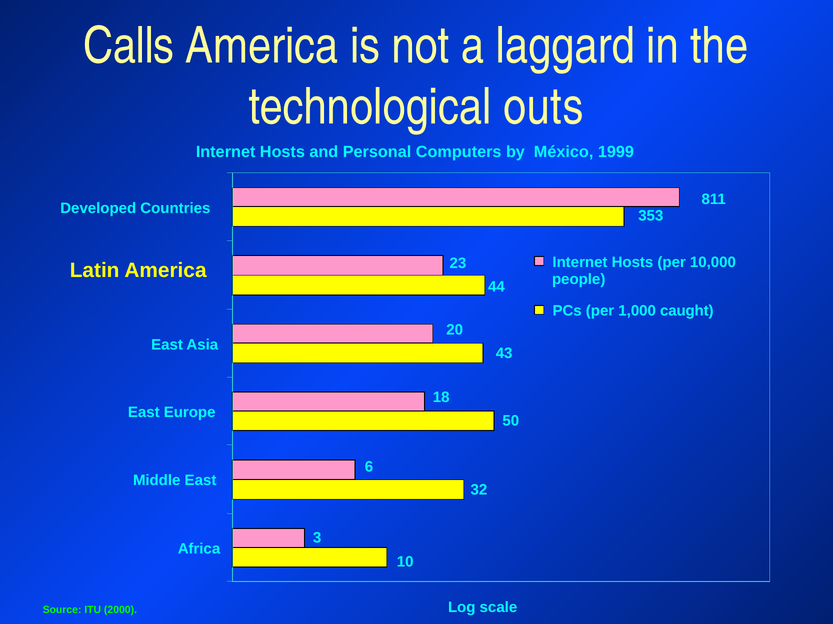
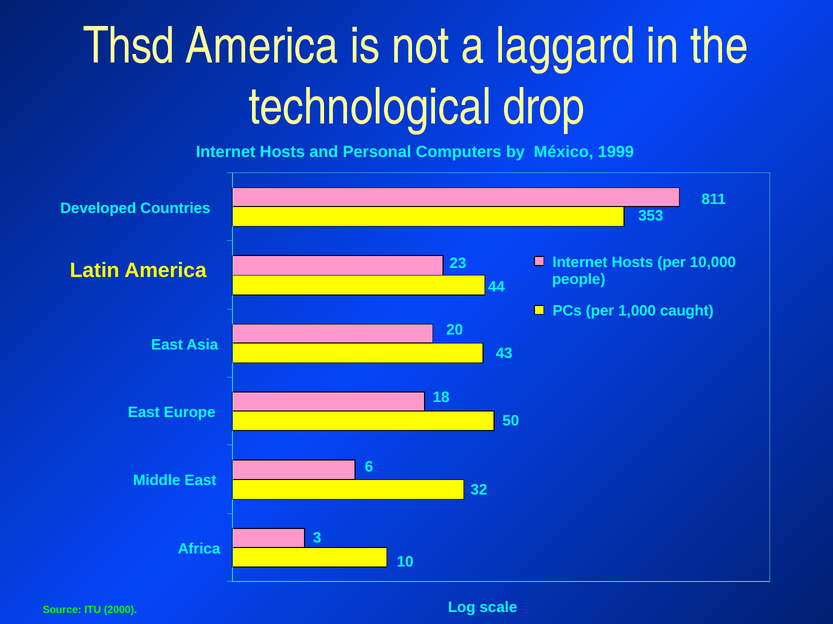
Calls: Calls -> Thsd
outs: outs -> drop
